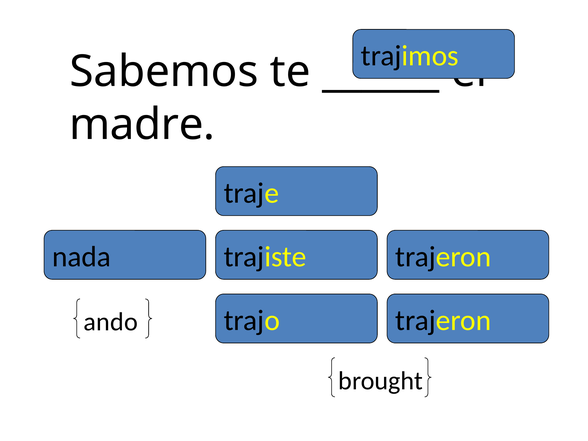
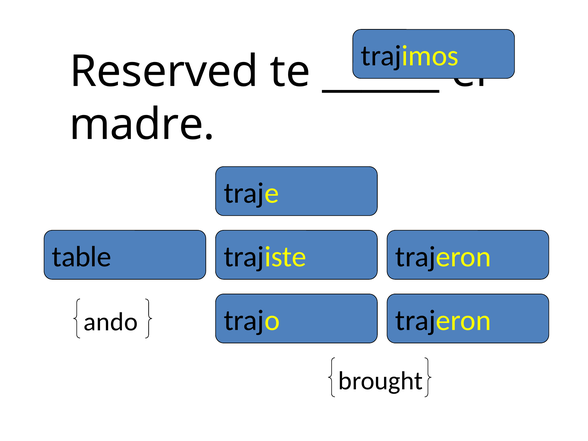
Sabemos: Sabemos -> Reserved
nada: nada -> table
